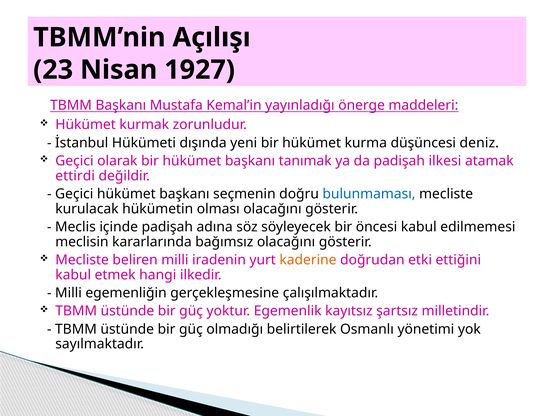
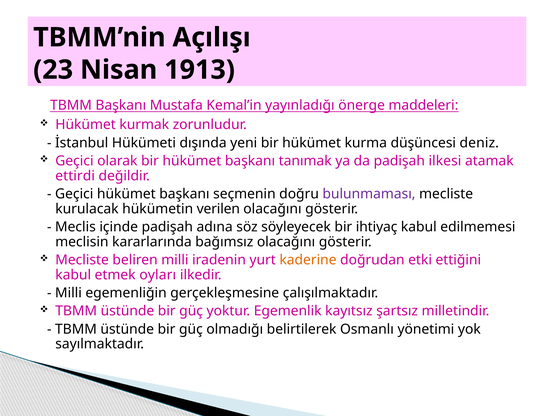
1927: 1927 -> 1913
bulunmaması colour: blue -> purple
olması: olması -> verilen
öncesi: öncesi -> ihtiyaç
hangi: hangi -> oyları
